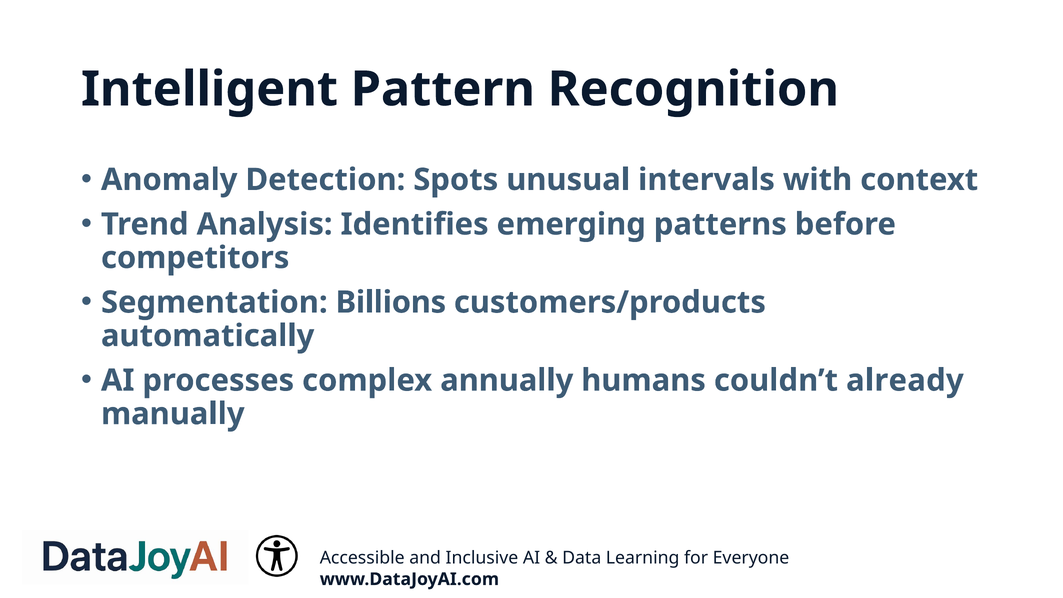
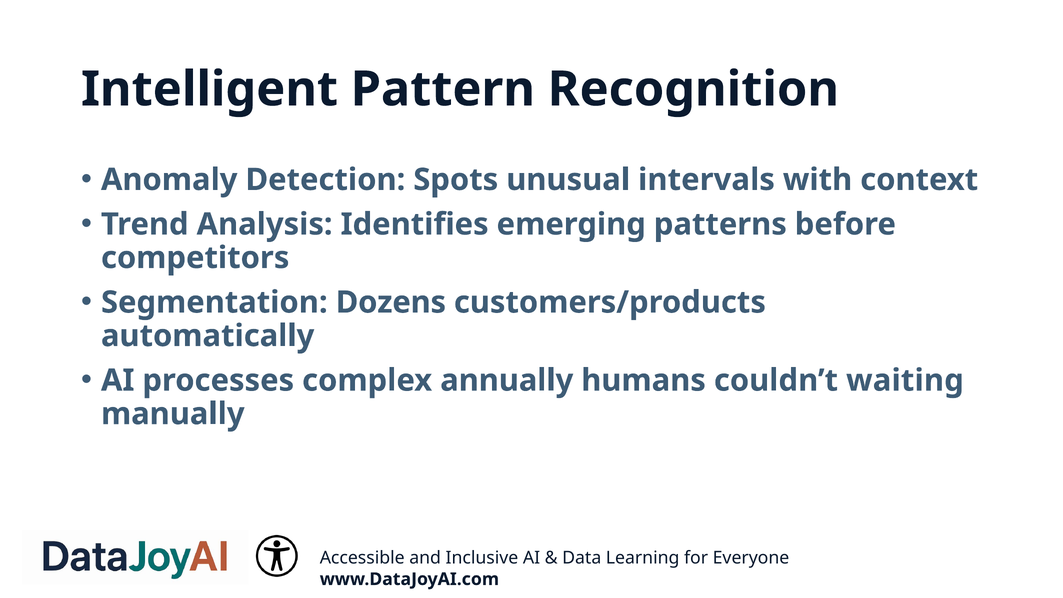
Billions: Billions -> Dozens
already: already -> waiting
